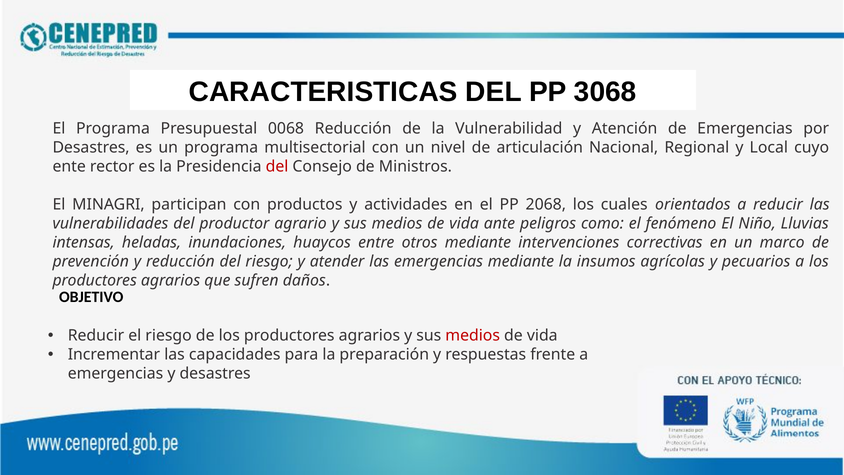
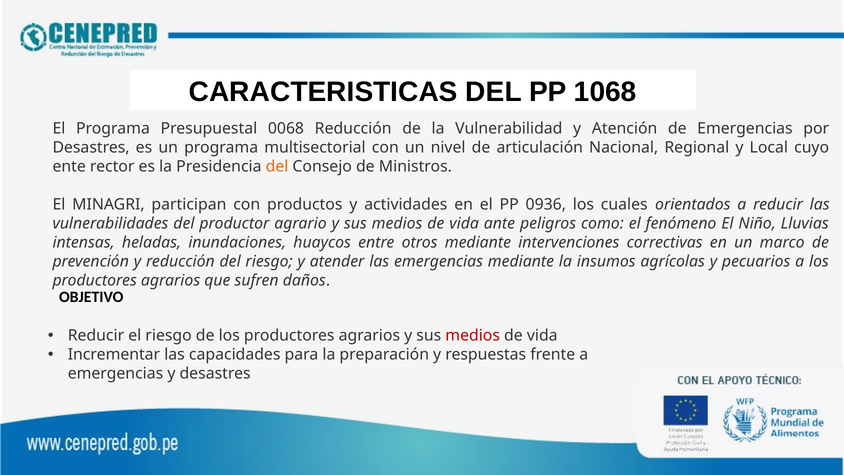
3068: 3068 -> 1068
del at (277, 167) colour: red -> orange
2068: 2068 -> 0936
